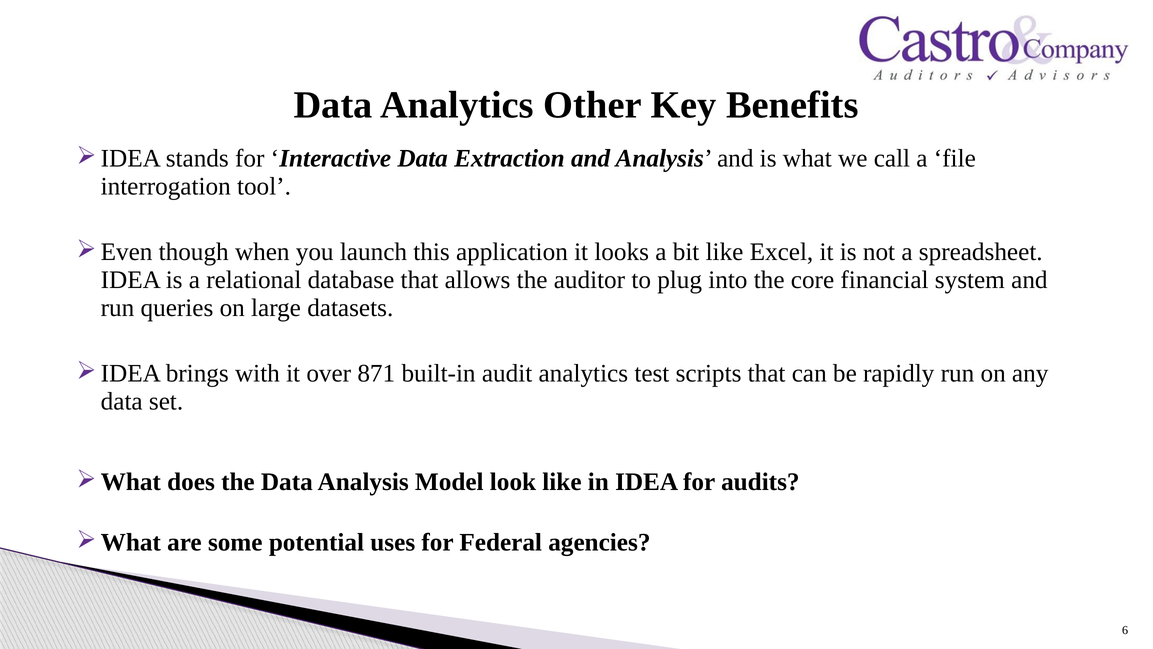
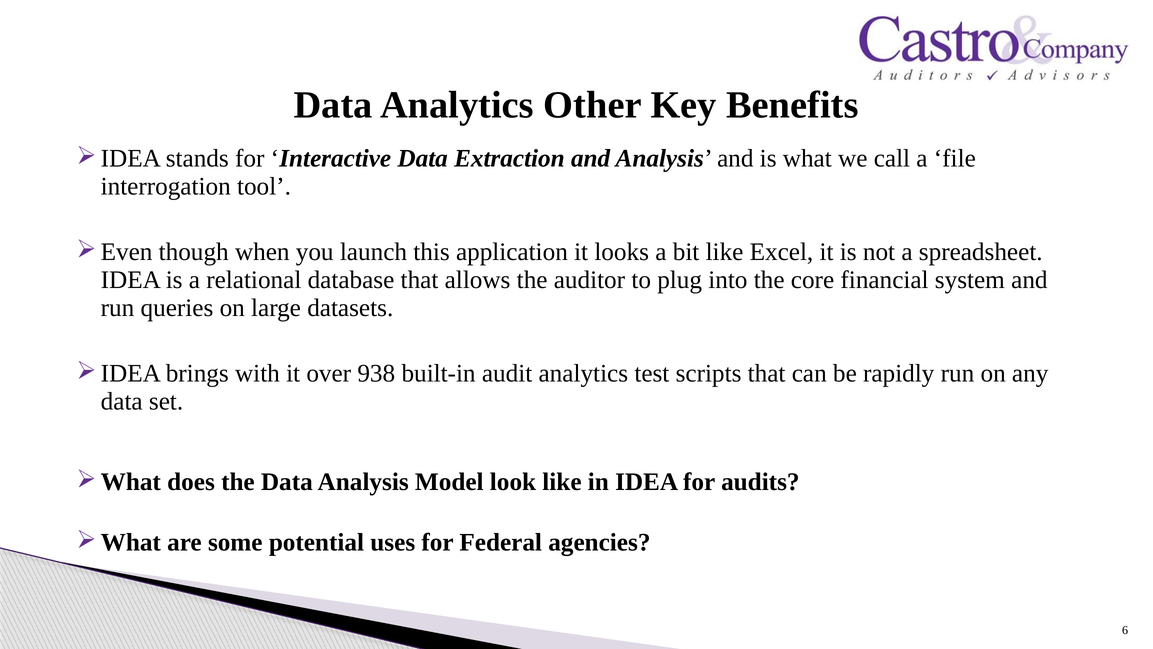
871: 871 -> 938
